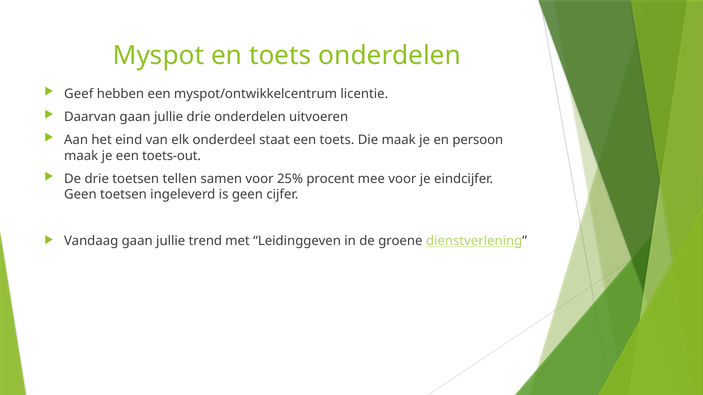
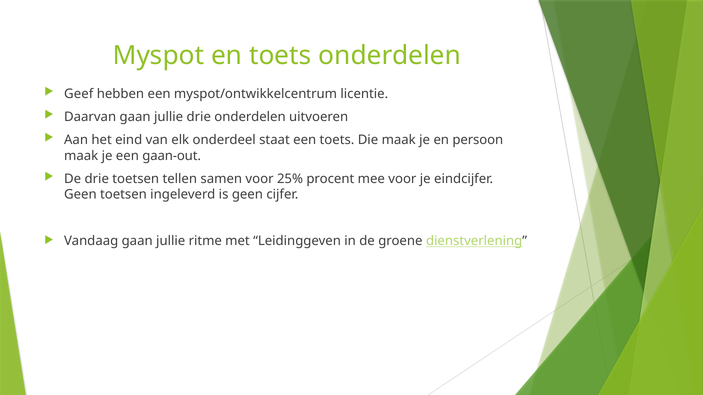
toets-out: toets-out -> gaan-out
trend: trend -> ritme
